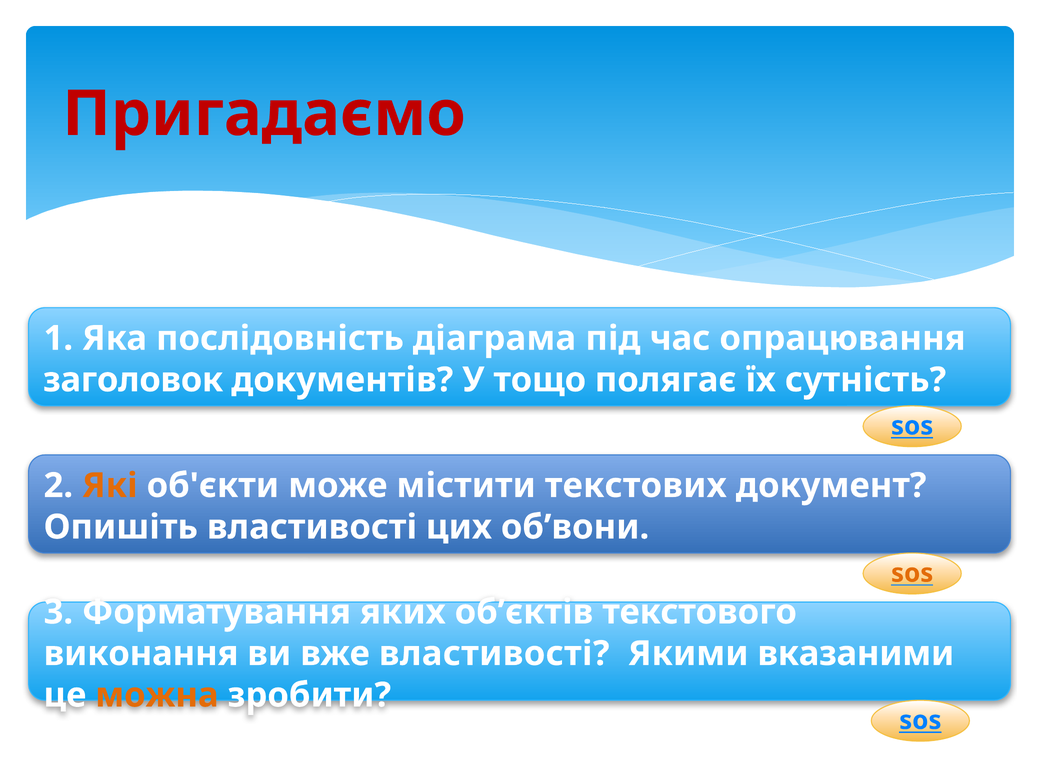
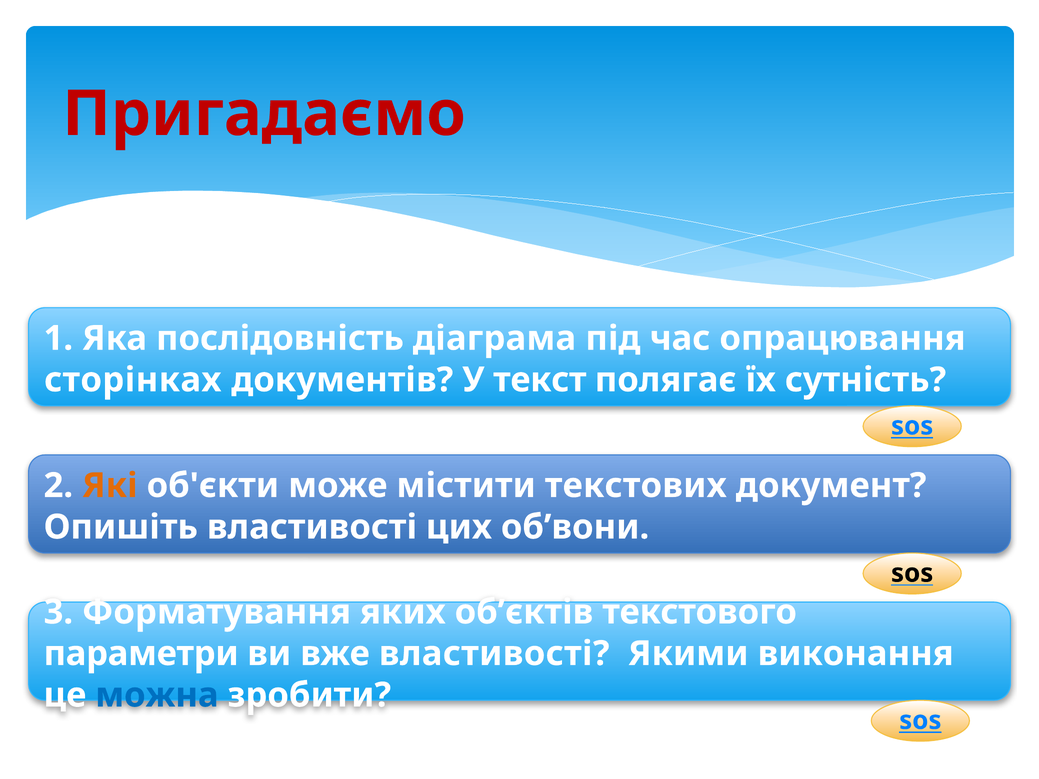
заголовок: заголовок -> сторінках
тощо: тощо -> текст
sos at (912, 573) colour: orange -> black
виконання: виконання -> параметри
вказаними: вказаними -> виконання
можна colour: orange -> blue
